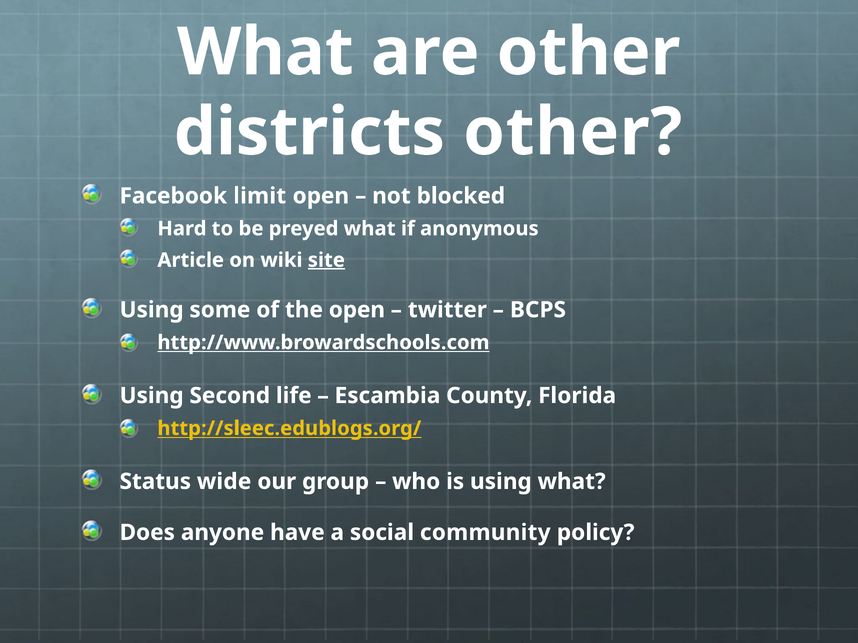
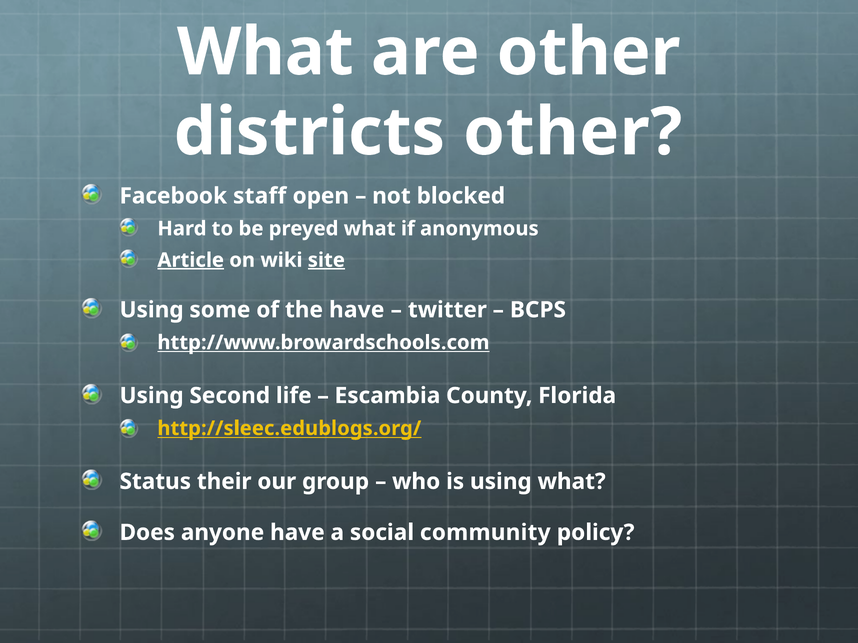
limit: limit -> staff
Article underline: none -> present
the open: open -> have
wide: wide -> their
